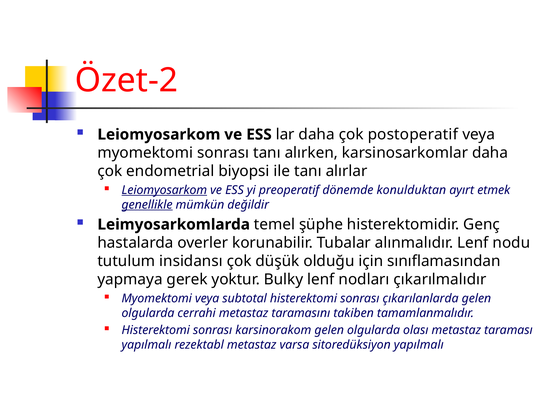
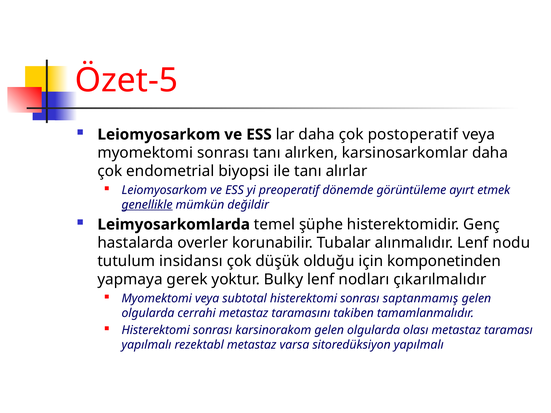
Özet-2: Özet-2 -> Özet-5
Leiomyosarkom at (164, 190) underline: present -> none
konulduktan: konulduktan -> görüntüleme
sınıflamasından: sınıflamasından -> komponetinden
çıkarılanlarda: çıkarılanlarda -> saptanmamış
